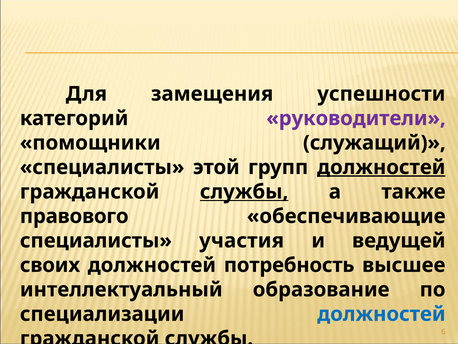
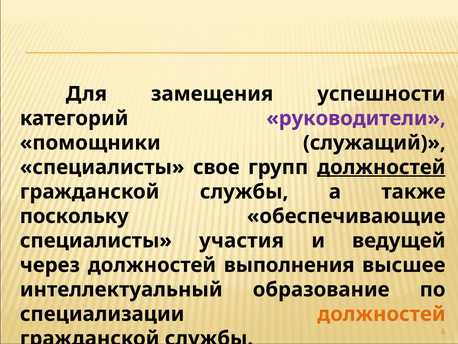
этой: этой -> свое
службы at (244, 192) underline: present -> none
правового: правового -> поскольку
своих: своих -> через
потребность: потребность -> выполнения
должностей at (381, 314) colour: blue -> orange
